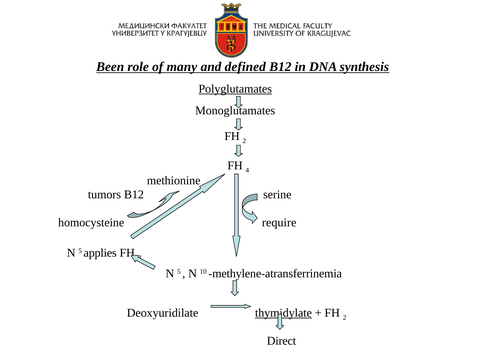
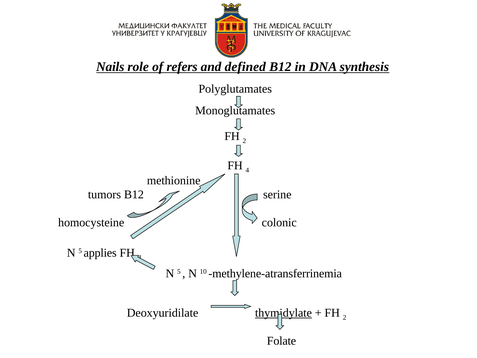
Been: Been -> Nails
many: many -> refers
Polyglutamates underline: present -> none
require: require -> colonic
Direct: Direct -> Folate
